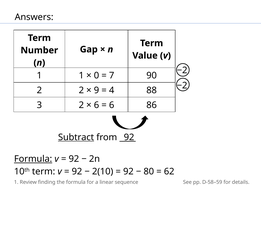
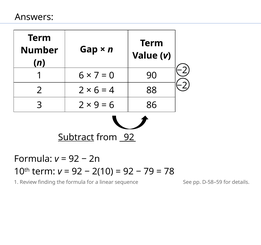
1 1: 1 -> 6
0: 0 -> 7
7: 7 -> 0
9 at (96, 90): 9 -> 6
6 at (96, 105): 6 -> 9
Formula at (33, 159) underline: present -> none
80: 80 -> 79
62: 62 -> 78
